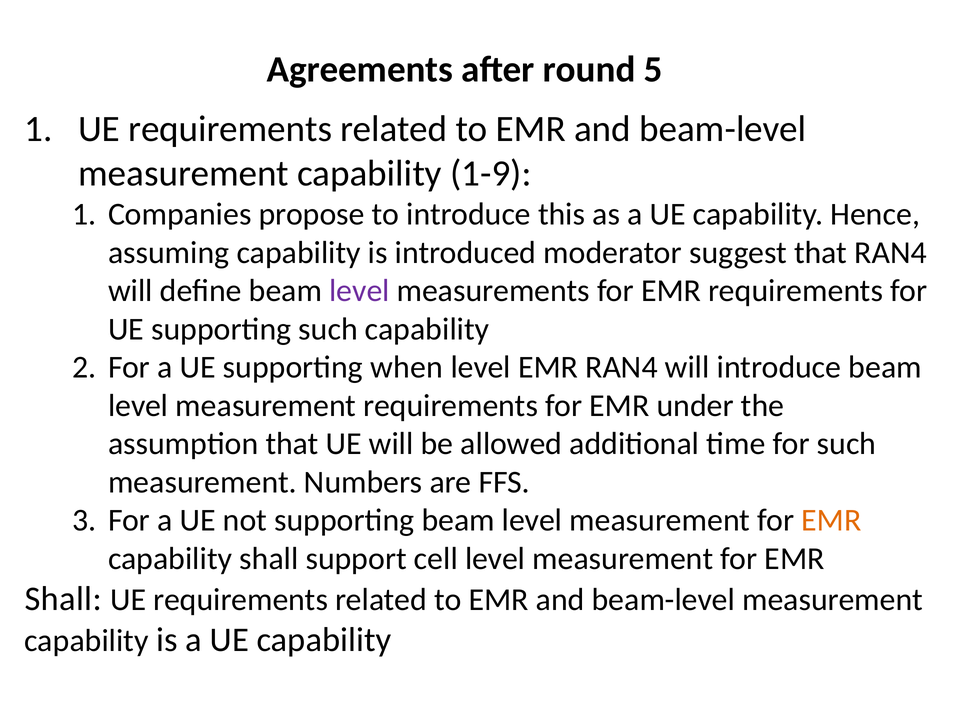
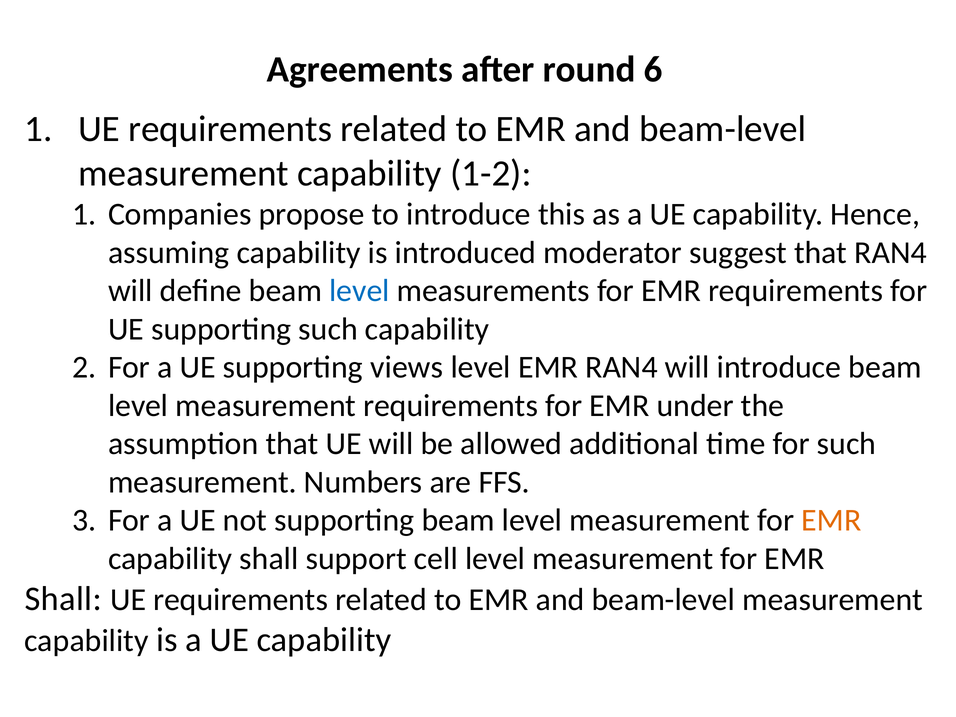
5: 5 -> 6
1-9: 1-9 -> 1-2
level at (359, 291) colour: purple -> blue
when: when -> views
